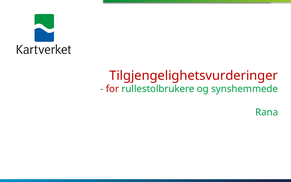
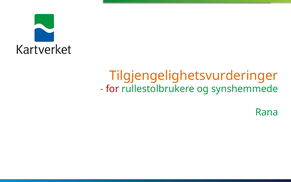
Tilgjengelighetsvurderinger colour: red -> orange
